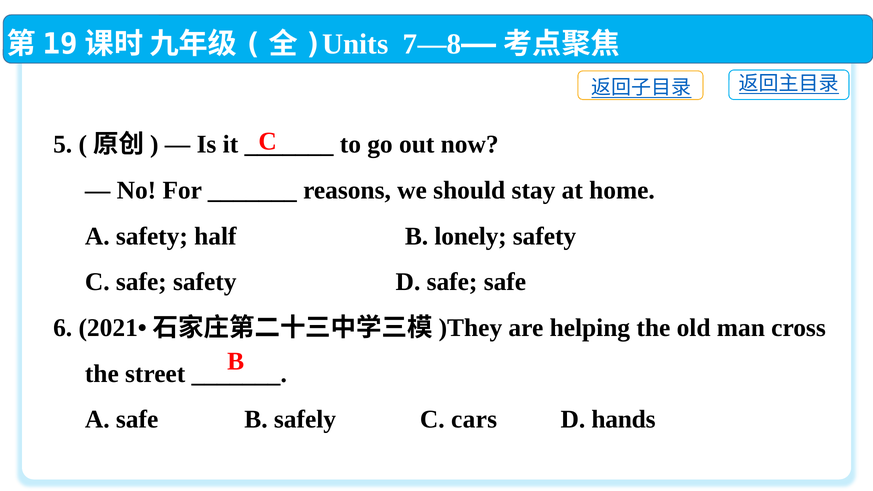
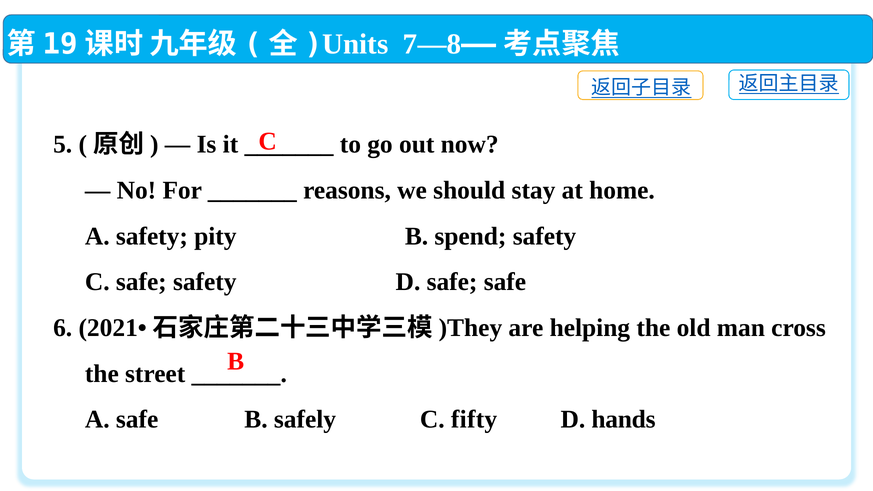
half: half -> pity
lonely: lonely -> spend
cars: cars -> fifty
